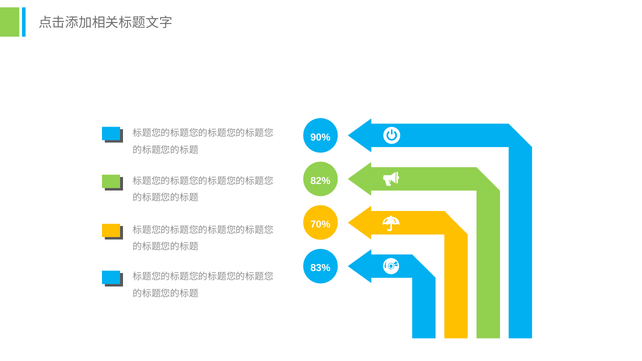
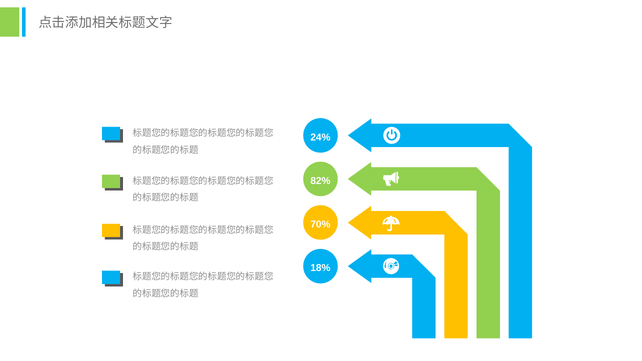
90%: 90% -> 24%
83%: 83% -> 18%
